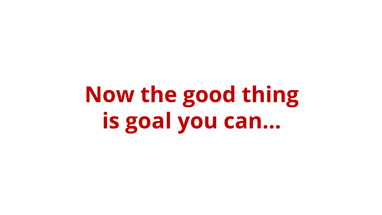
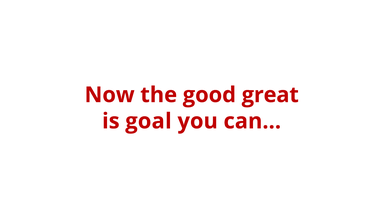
thing: thing -> great
